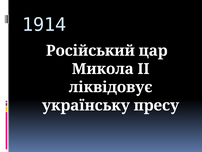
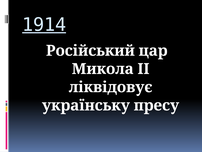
1914 underline: none -> present
